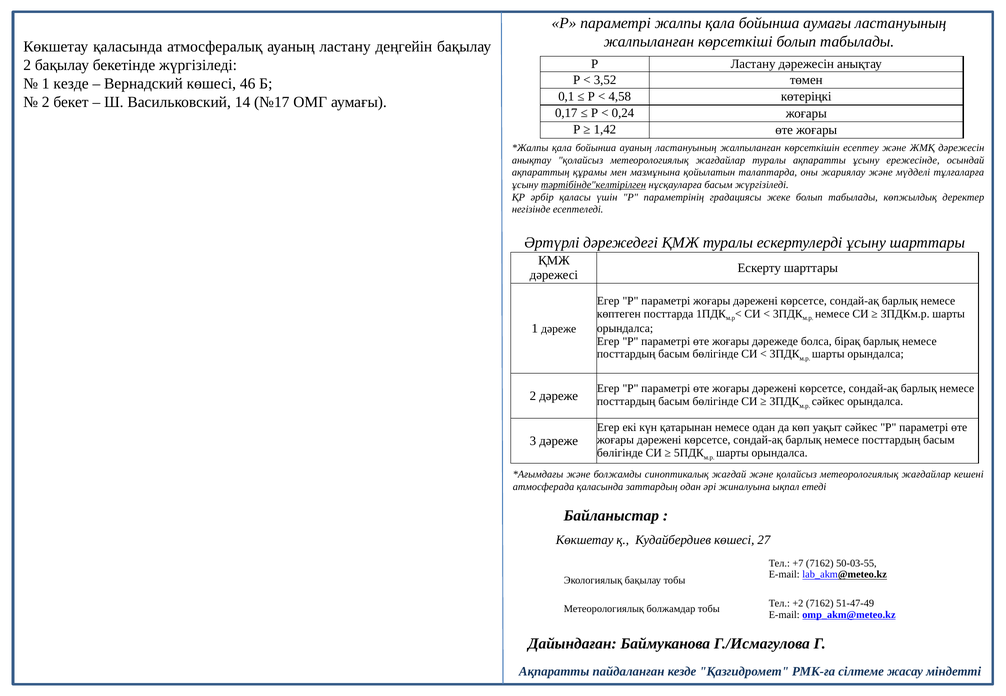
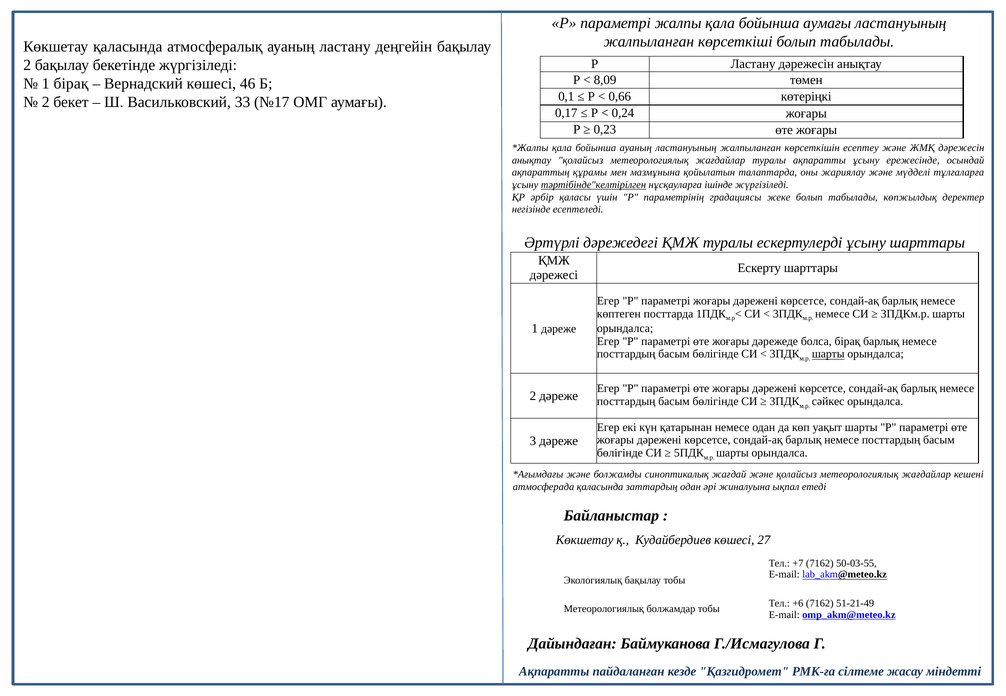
3,52: 3,52 -> 8,09
1 кезде: кезде -> бірақ
4,58: 4,58 -> 0,66
14: 14 -> 33
1,42: 1,42 -> 0,23
нұсқауларға басым: басым -> ішінде
шарты at (828, 354) underline: none -> present
уақыт сәйкес: сәйкес -> шарты
+2: +2 -> +6
51-47-49: 51-47-49 -> 51-21-49
